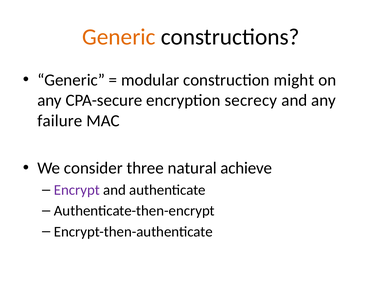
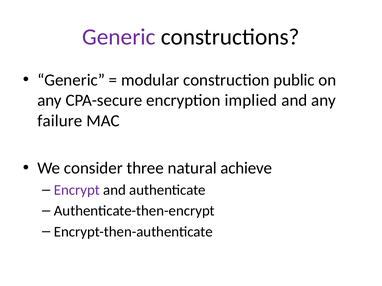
Generic at (119, 37) colour: orange -> purple
might: might -> public
secrecy: secrecy -> implied
